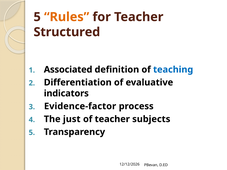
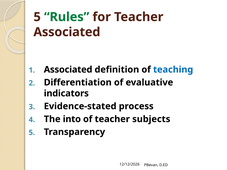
Rules colour: orange -> green
Structured at (67, 32): Structured -> Associated
Evidence-factor: Evidence-factor -> Evidence-stated
just: just -> into
